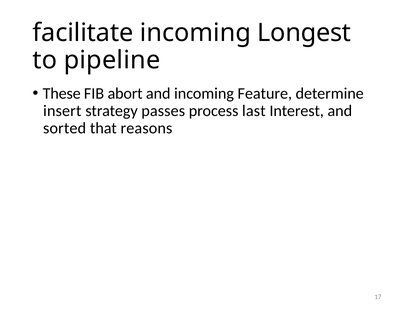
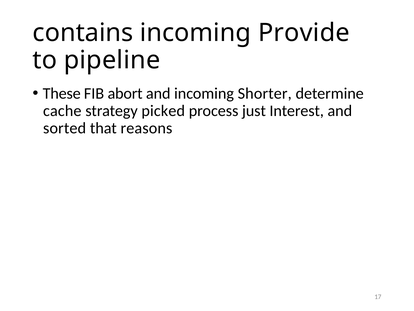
facilitate: facilitate -> contains
Longest: Longest -> Provide
Feature: Feature -> Shorter
insert: insert -> cache
passes: passes -> picked
last: last -> just
